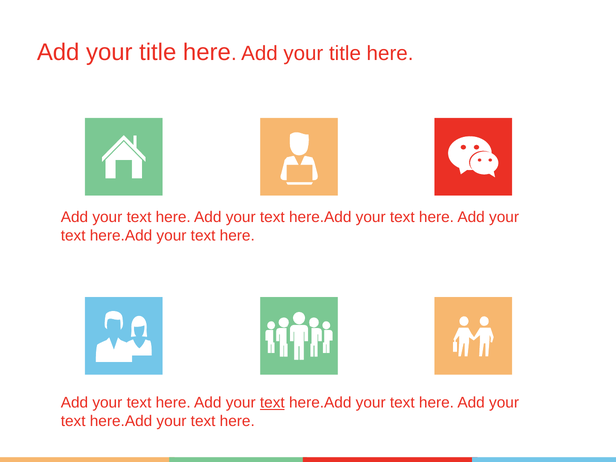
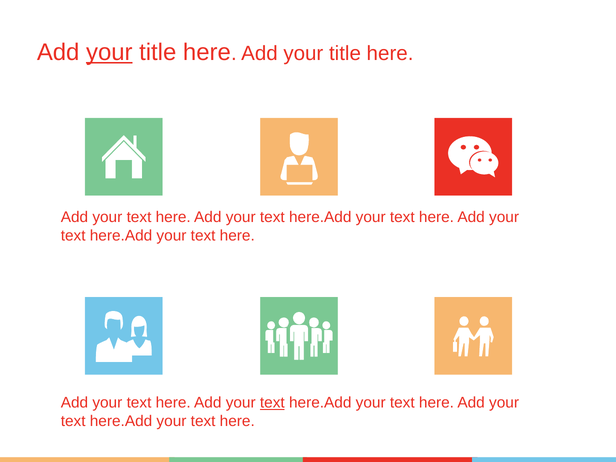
your at (109, 52) underline: none -> present
